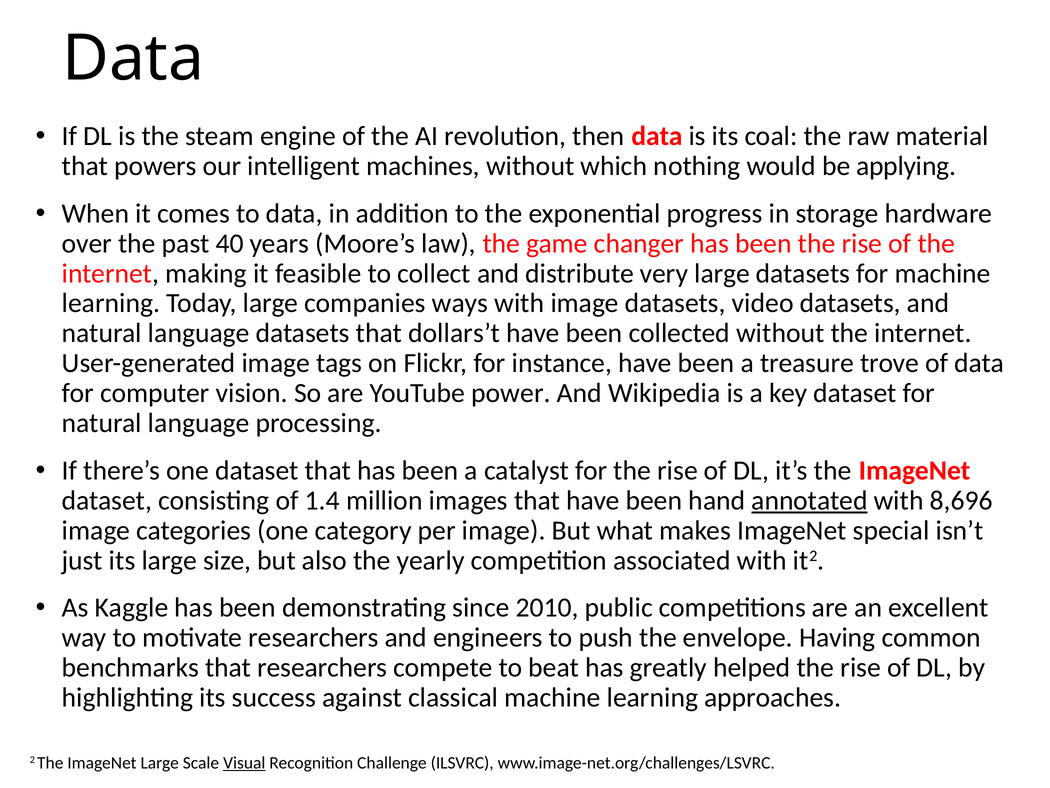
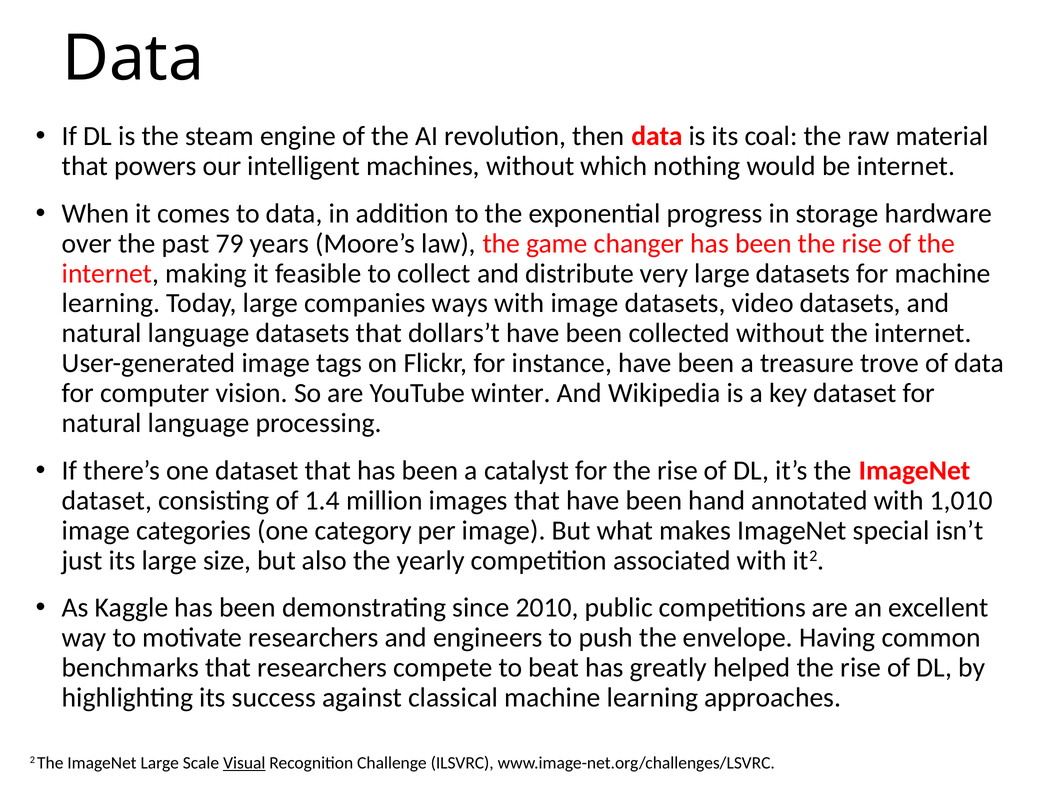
be applying: applying -> internet
40: 40 -> 79
power: power -> winter
annotated underline: present -> none
8,696: 8,696 -> 1,010
